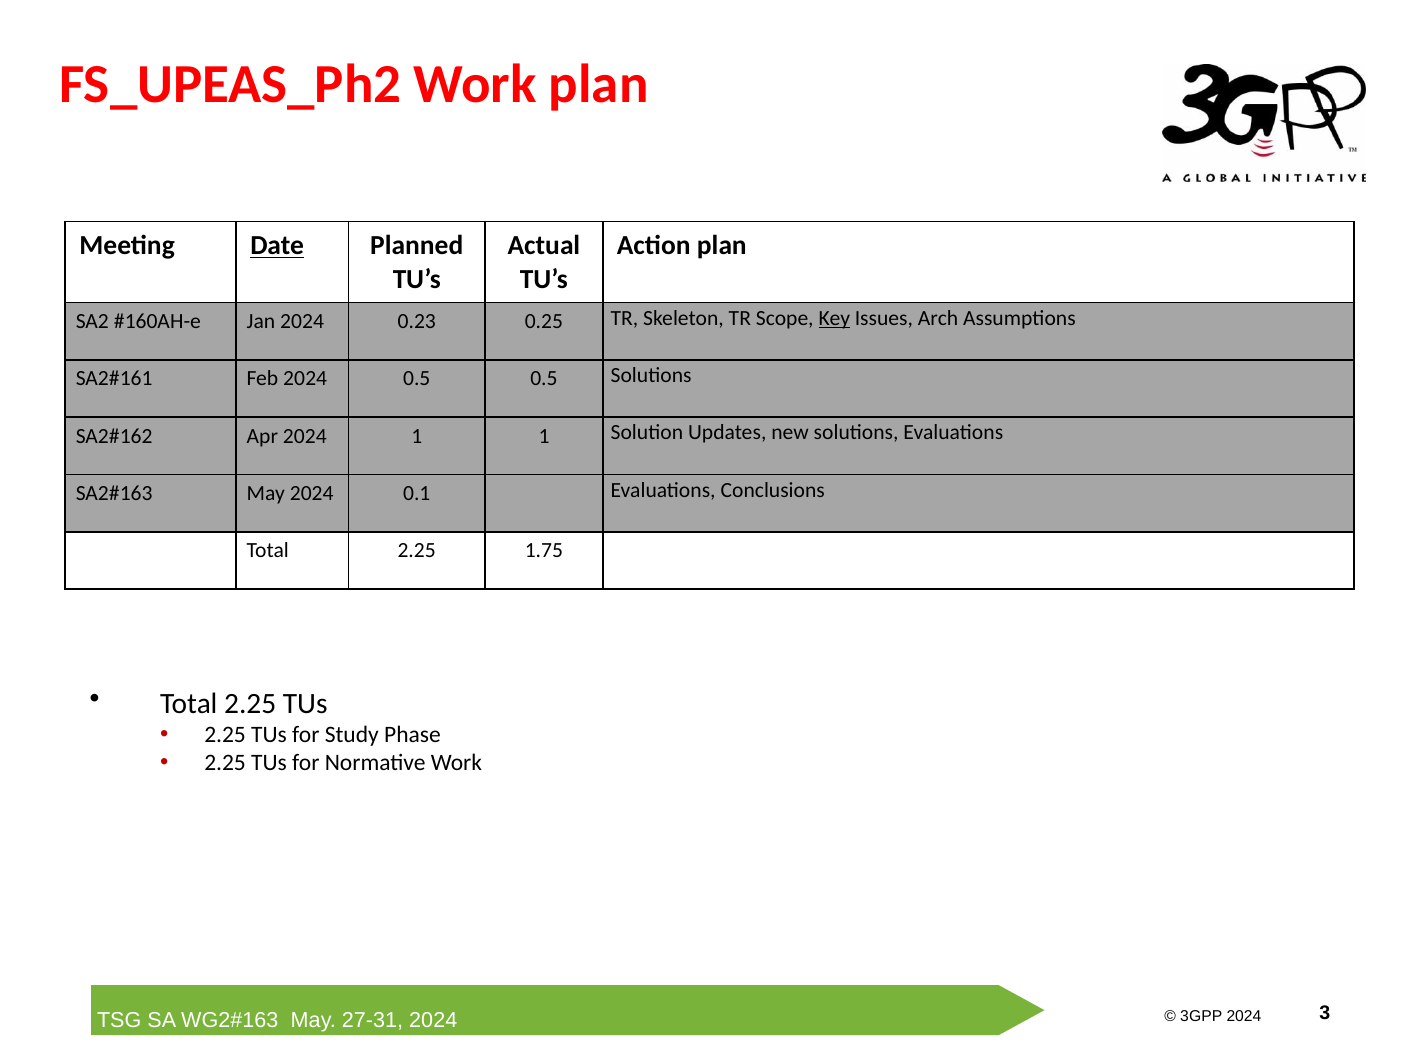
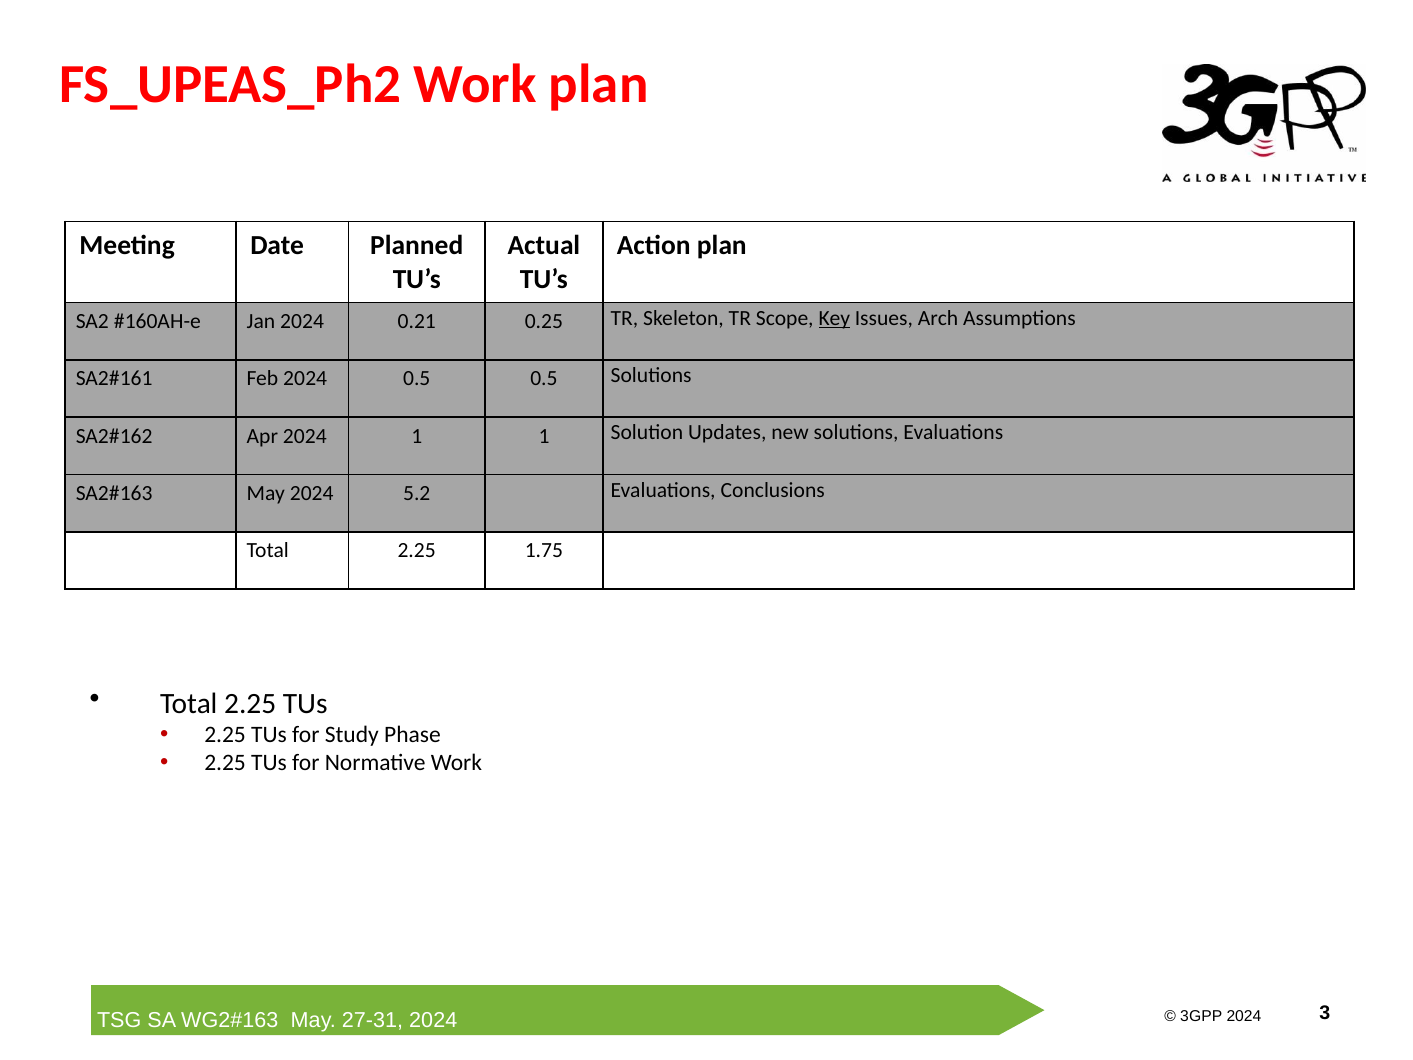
Date underline: present -> none
0.23: 0.23 -> 0.21
0.1: 0.1 -> 5.2
